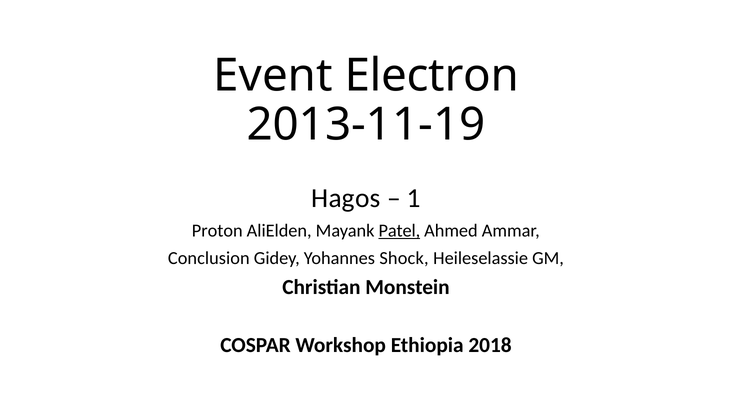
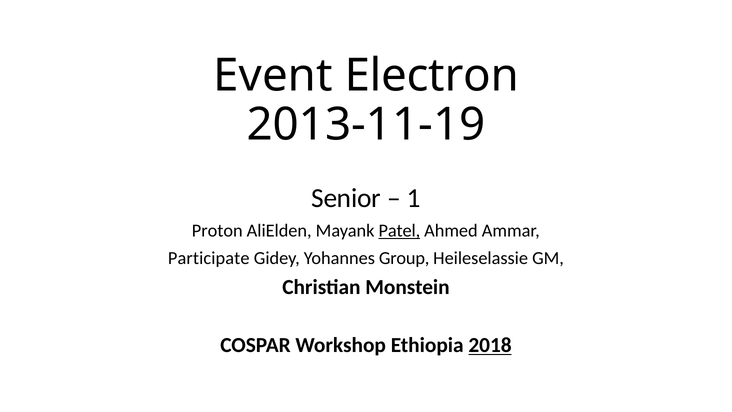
Hagos: Hagos -> Senior
Conclusion: Conclusion -> Participate
Shock: Shock -> Group
2018 underline: none -> present
